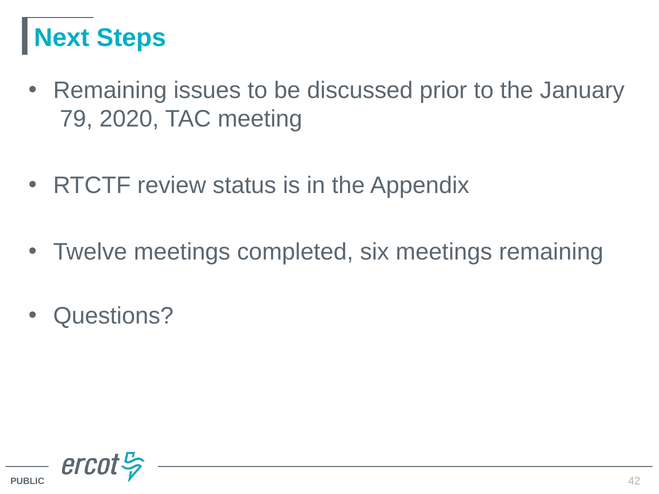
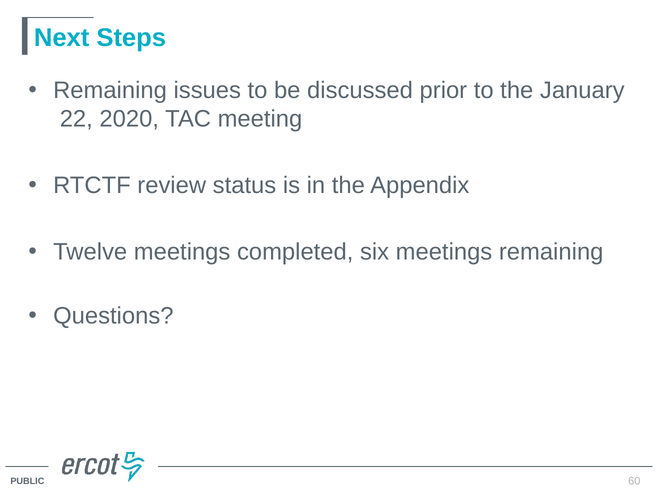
79: 79 -> 22
42: 42 -> 60
